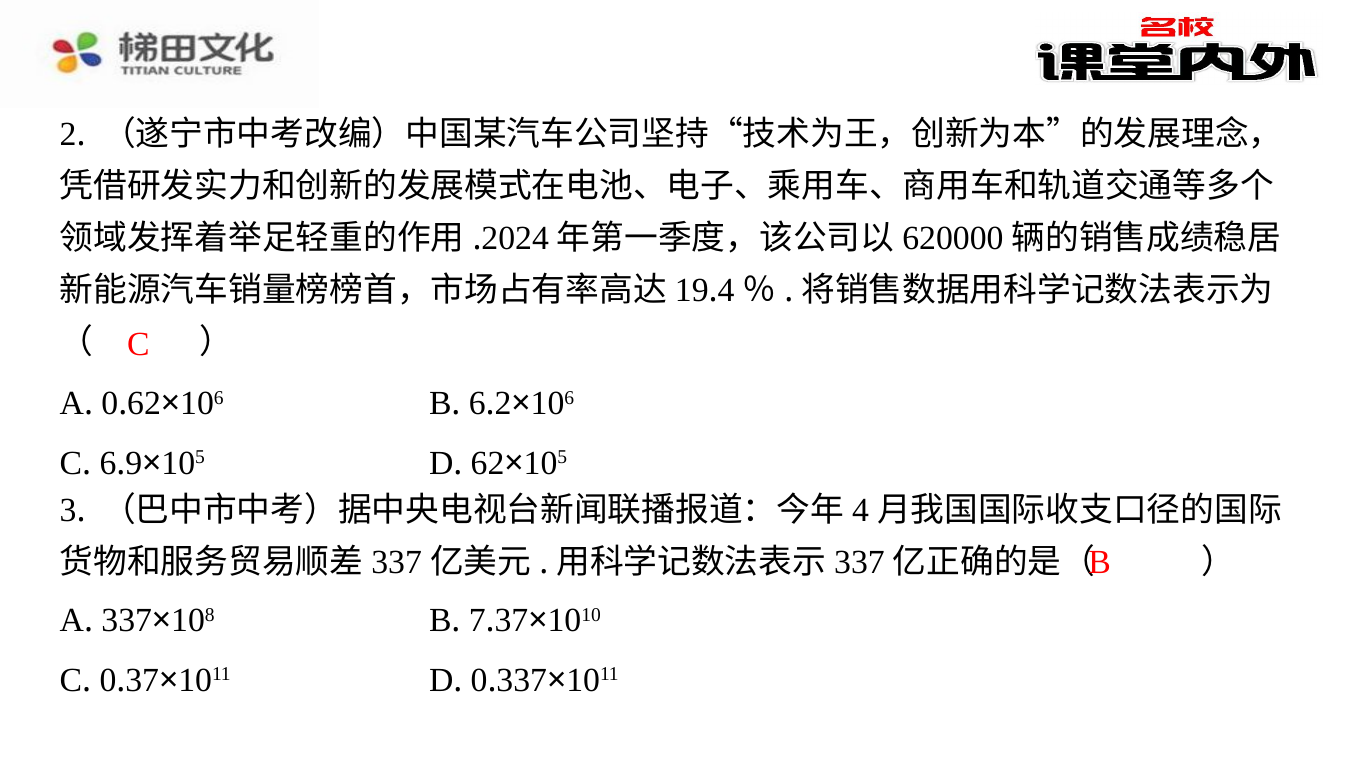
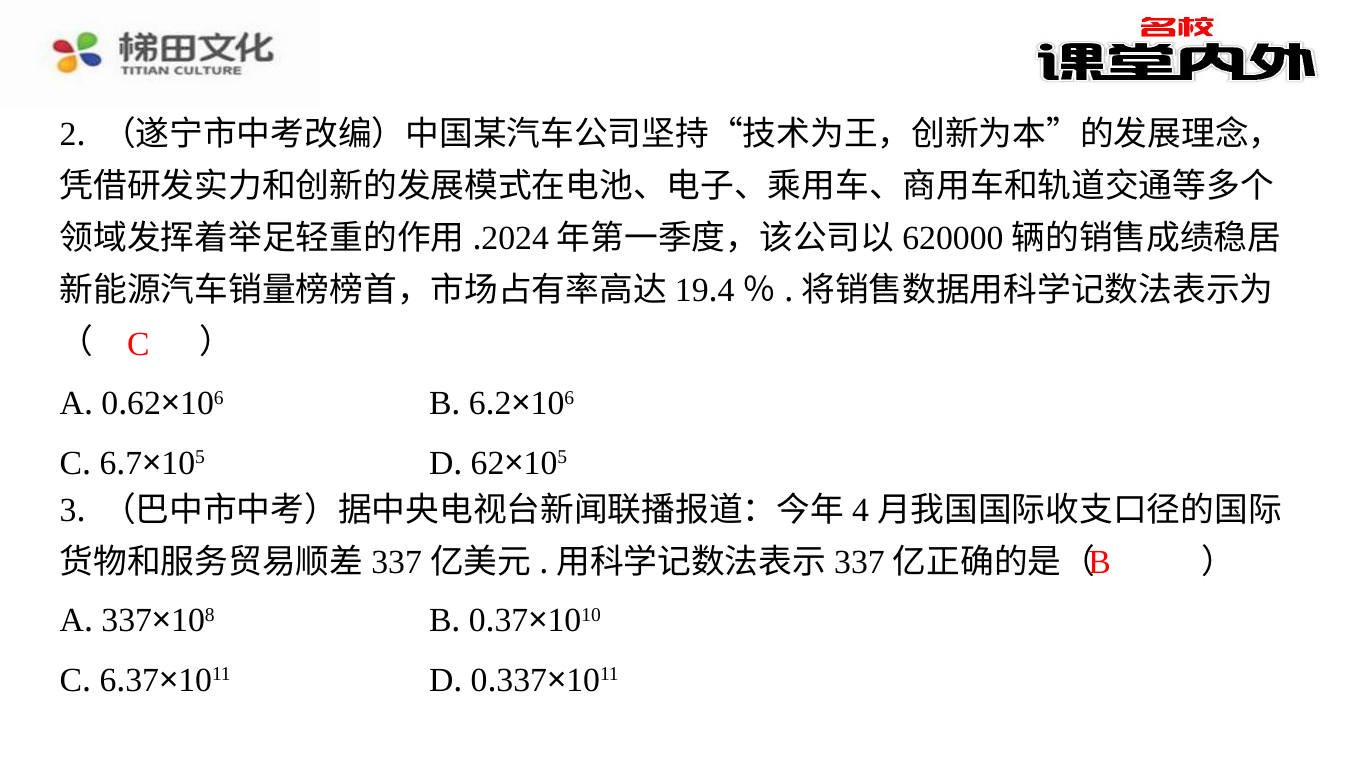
9: 9 -> 7
7 at (477, 620): 7 -> 0
0 at (108, 680): 0 -> 6
